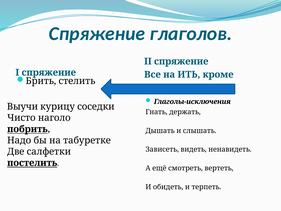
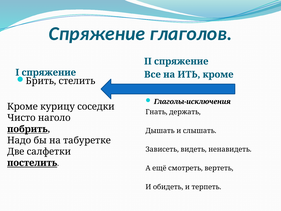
Выучи at (22, 106): Выучи -> Кроме
